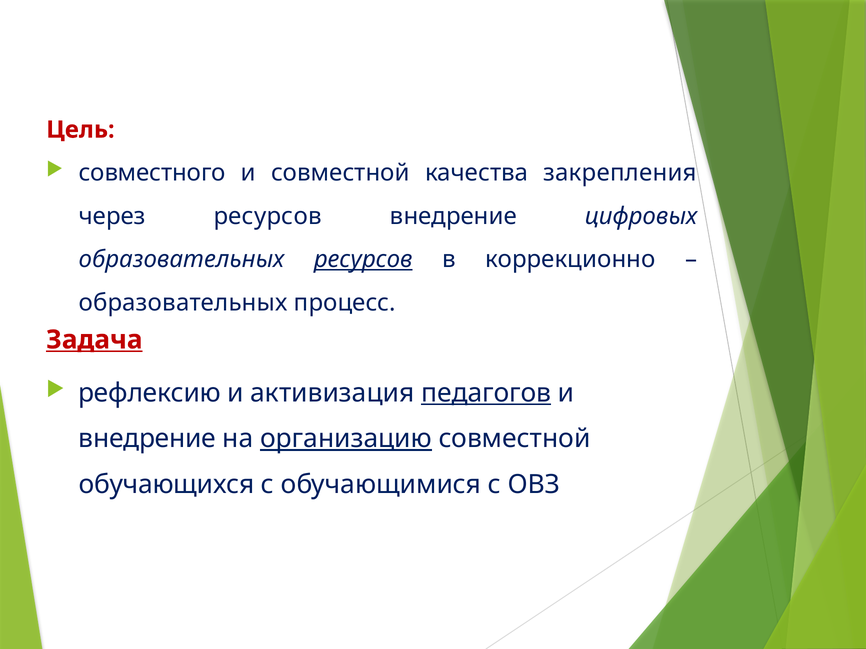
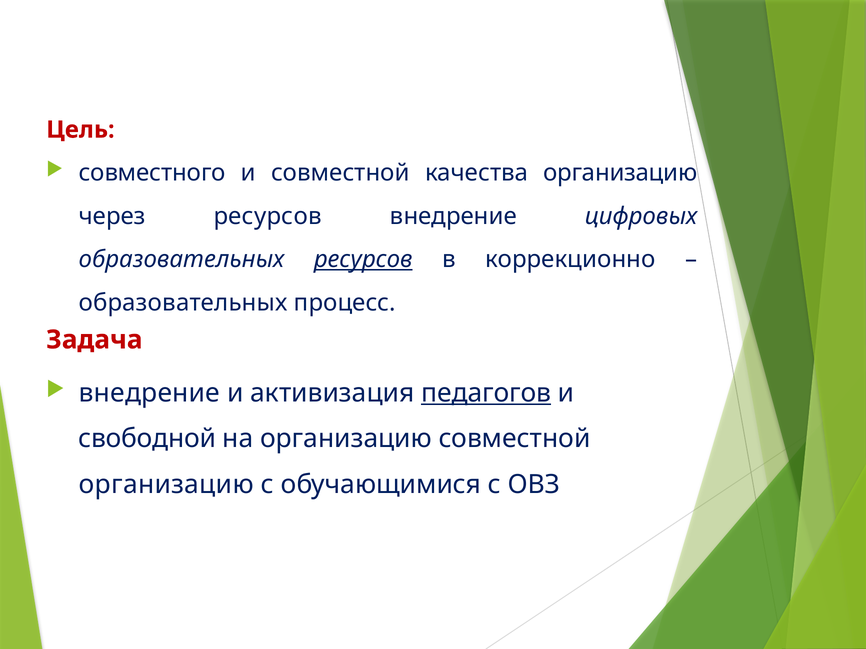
качества закрепления: закрепления -> организацию
Задача underline: present -> none
рефлексию at (150, 393): рефлексию -> внедрение
внедрение at (147, 439): внедрение -> свободной
организацию at (346, 439) underline: present -> none
обучающихся at (167, 485): обучающихся -> организацию
